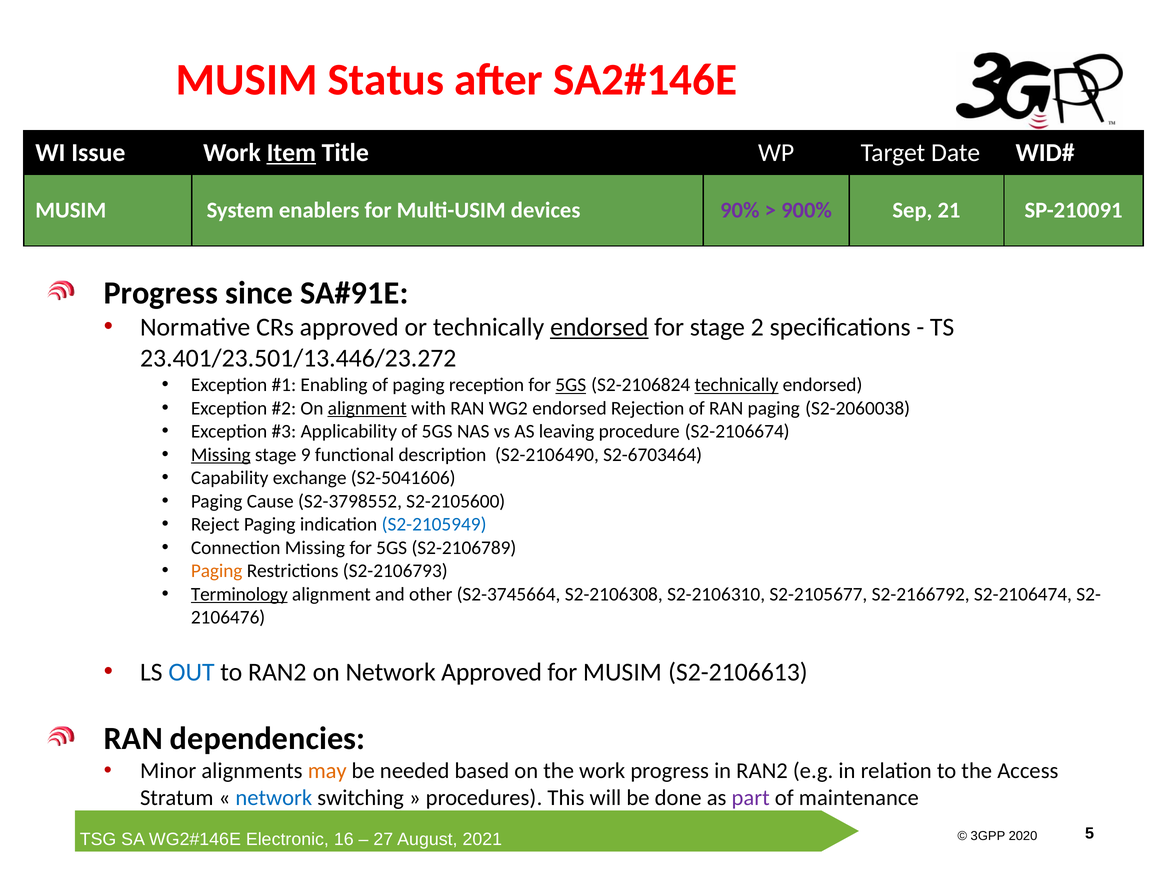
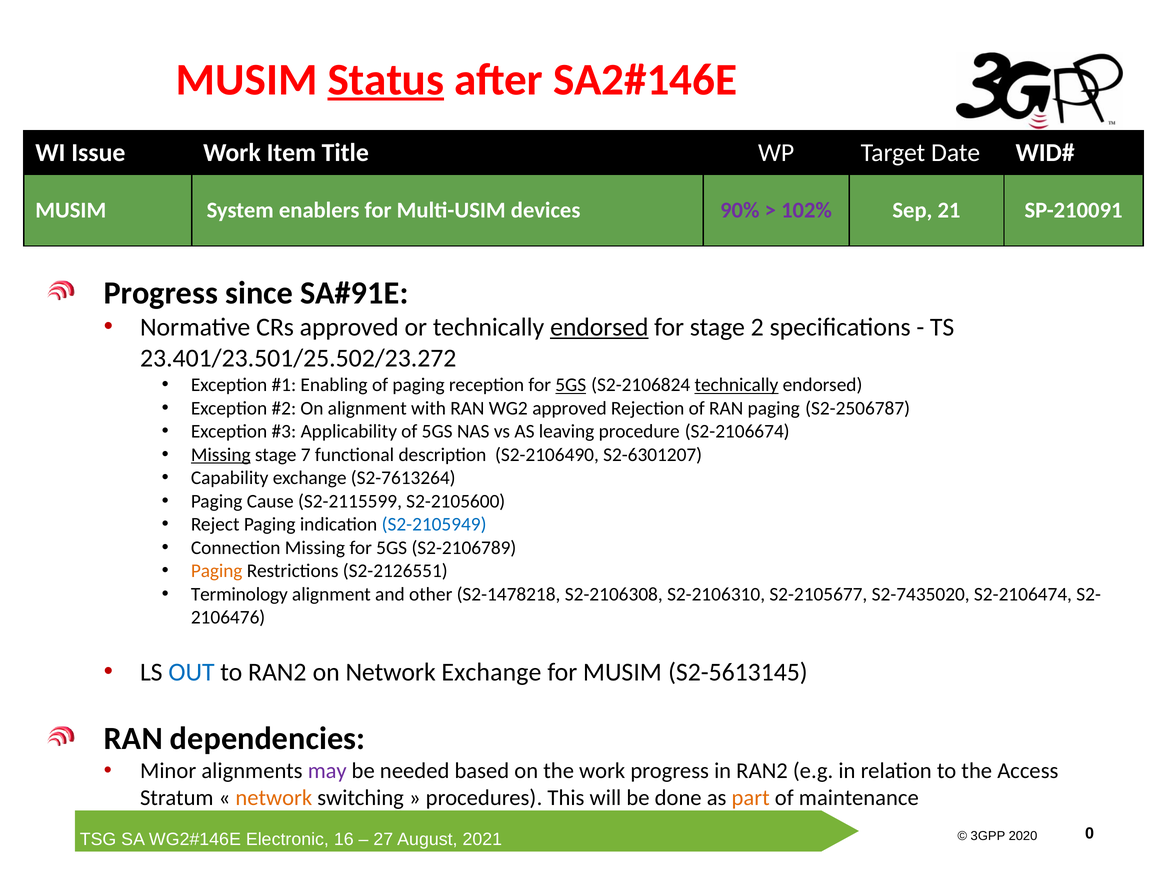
Status underline: none -> present
Item underline: present -> none
900%: 900% -> 102%
23.401/23.501/13.446/23.272: 23.401/23.501/13.446/23.272 -> 23.401/23.501/25.502/23.272
alignment at (367, 408) underline: present -> none
WG2 endorsed: endorsed -> approved
S2-2060038: S2-2060038 -> S2-2506787
9: 9 -> 7
S2-6703464: S2-6703464 -> S2-6301207
S2-5041606: S2-5041606 -> S2-7613264
S2-3798552: S2-3798552 -> S2-2115599
S2-2106793: S2-2106793 -> S2-2126551
Terminology underline: present -> none
S2-3745664: S2-3745664 -> S2-1478218
S2-2166792: S2-2166792 -> S2-7435020
Network Approved: Approved -> Exchange
S2-2106613: S2-2106613 -> S2-5613145
may colour: orange -> purple
network at (274, 798) colour: blue -> orange
part colour: purple -> orange
5: 5 -> 0
